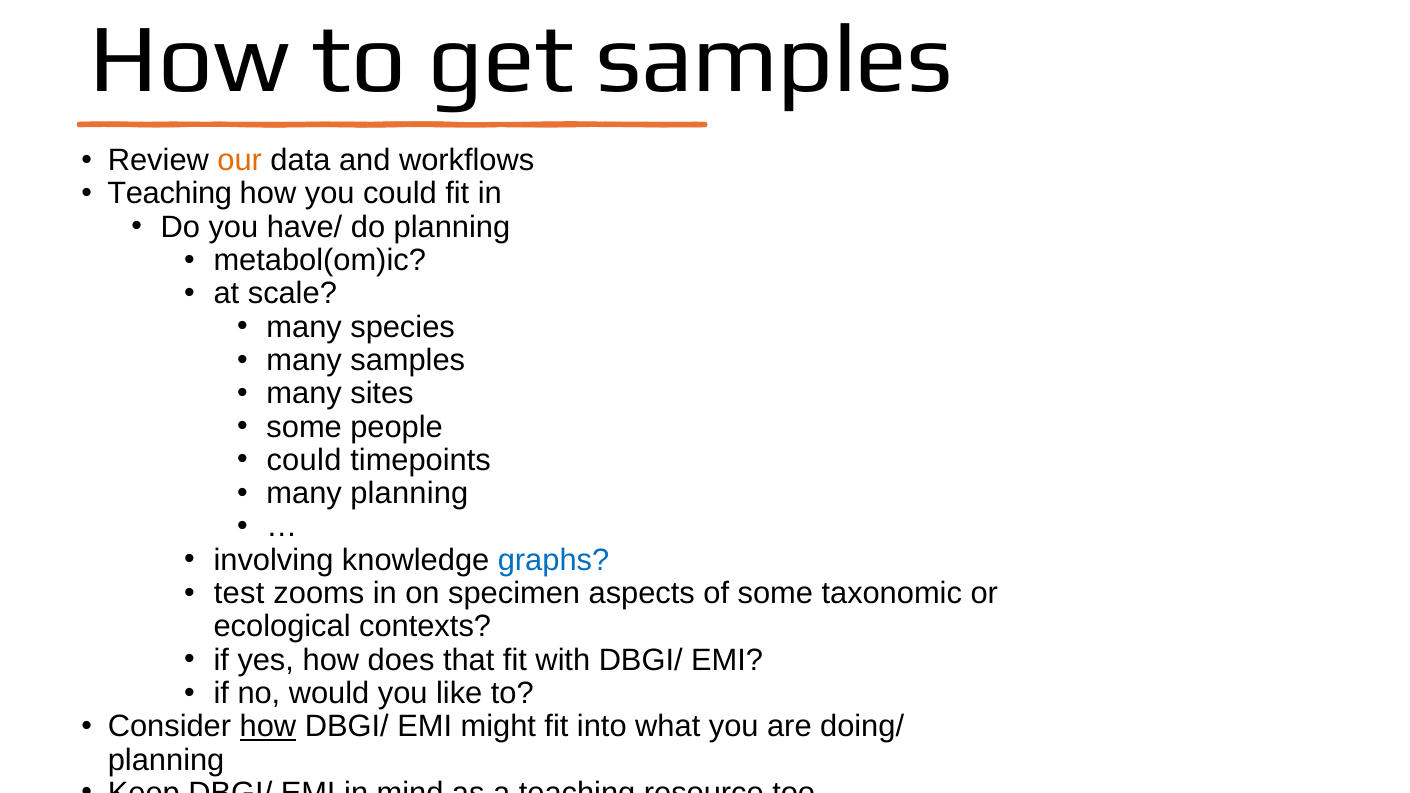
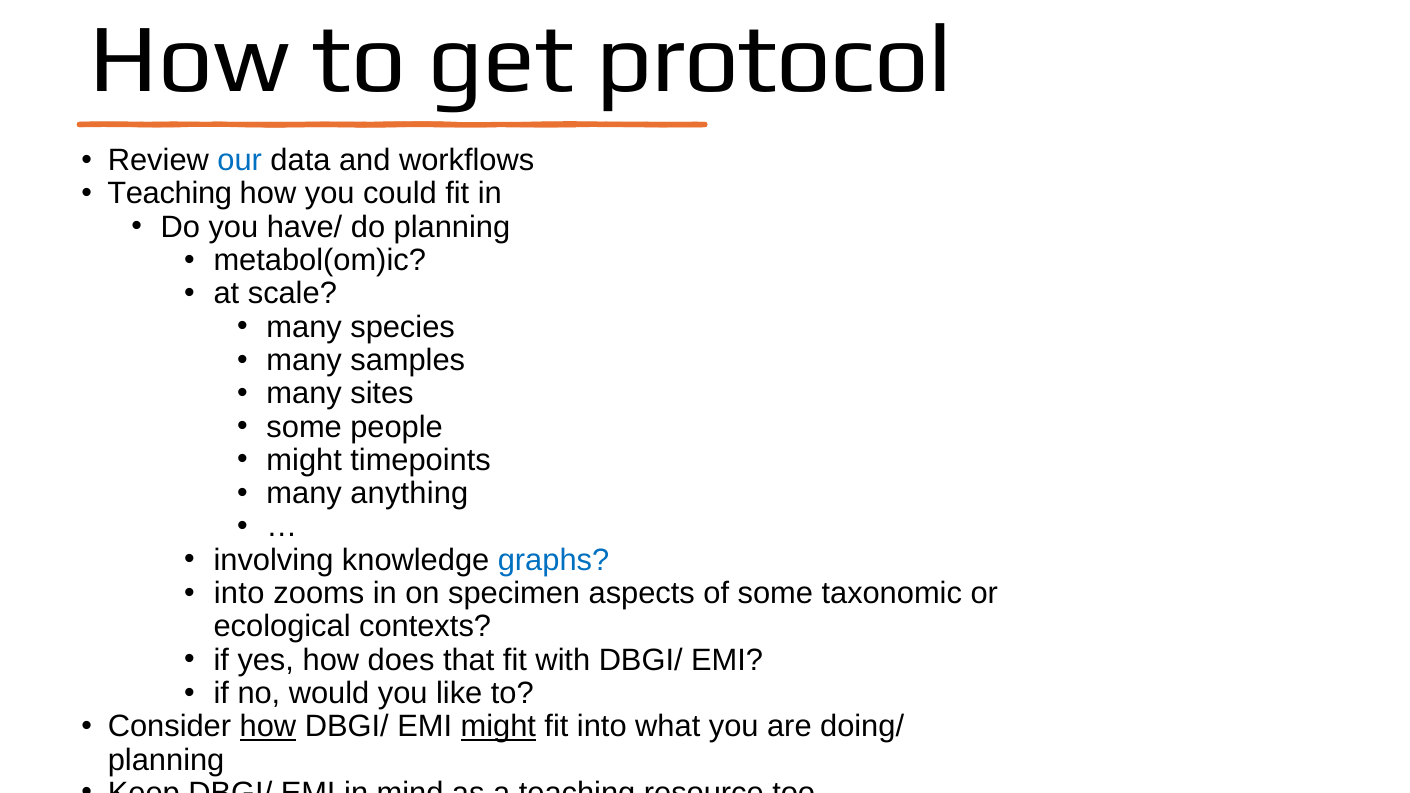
get samples: samples -> protocol
our colour: orange -> blue
could at (304, 460): could -> might
many planning: planning -> anything
test at (239, 594): test -> into
might at (498, 727) underline: none -> present
